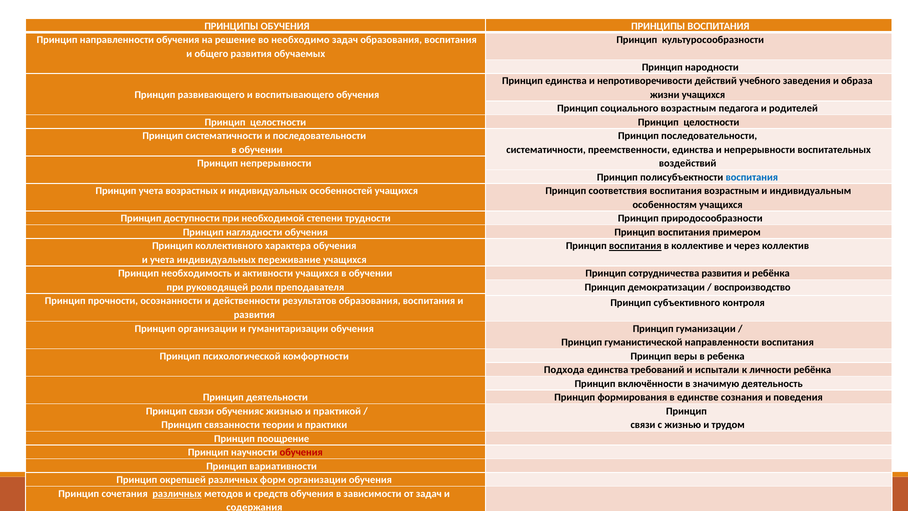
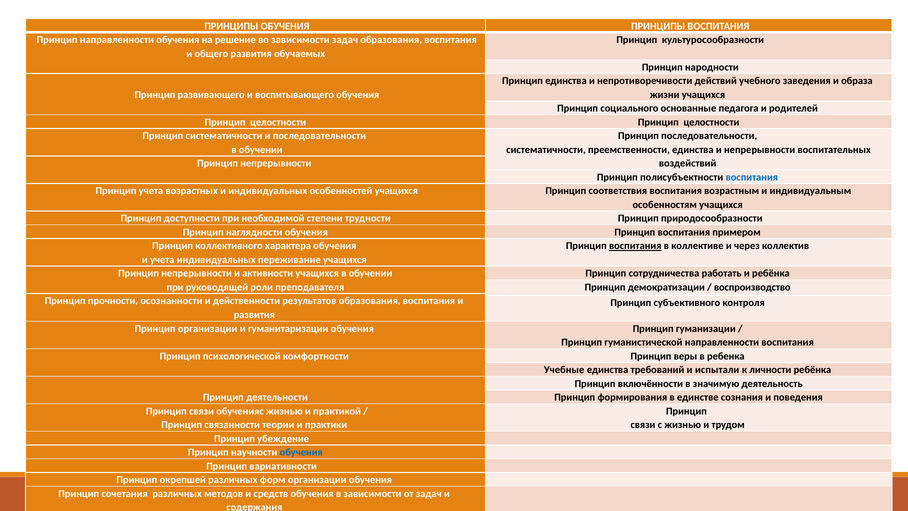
во необходимо: необходимо -> зависимости
социального возрастным: возрастным -> основанные
необходимость at (197, 273): необходимость -> непрерывности
сотрудничества развития: развития -> работать
Подхода: Подхода -> Учебные
поощрение: поощрение -> убеждение
обучения at (301, 452) colour: red -> blue
различных at (177, 493) underline: present -> none
